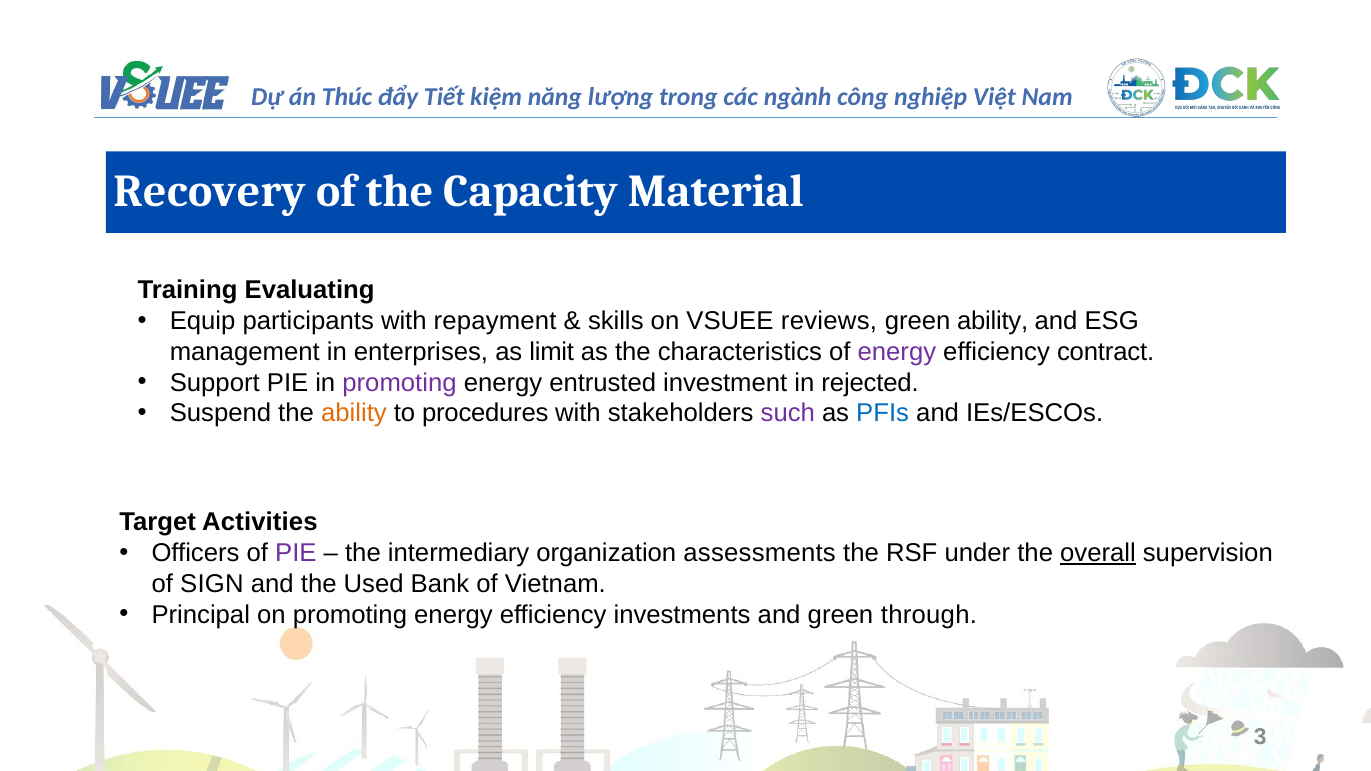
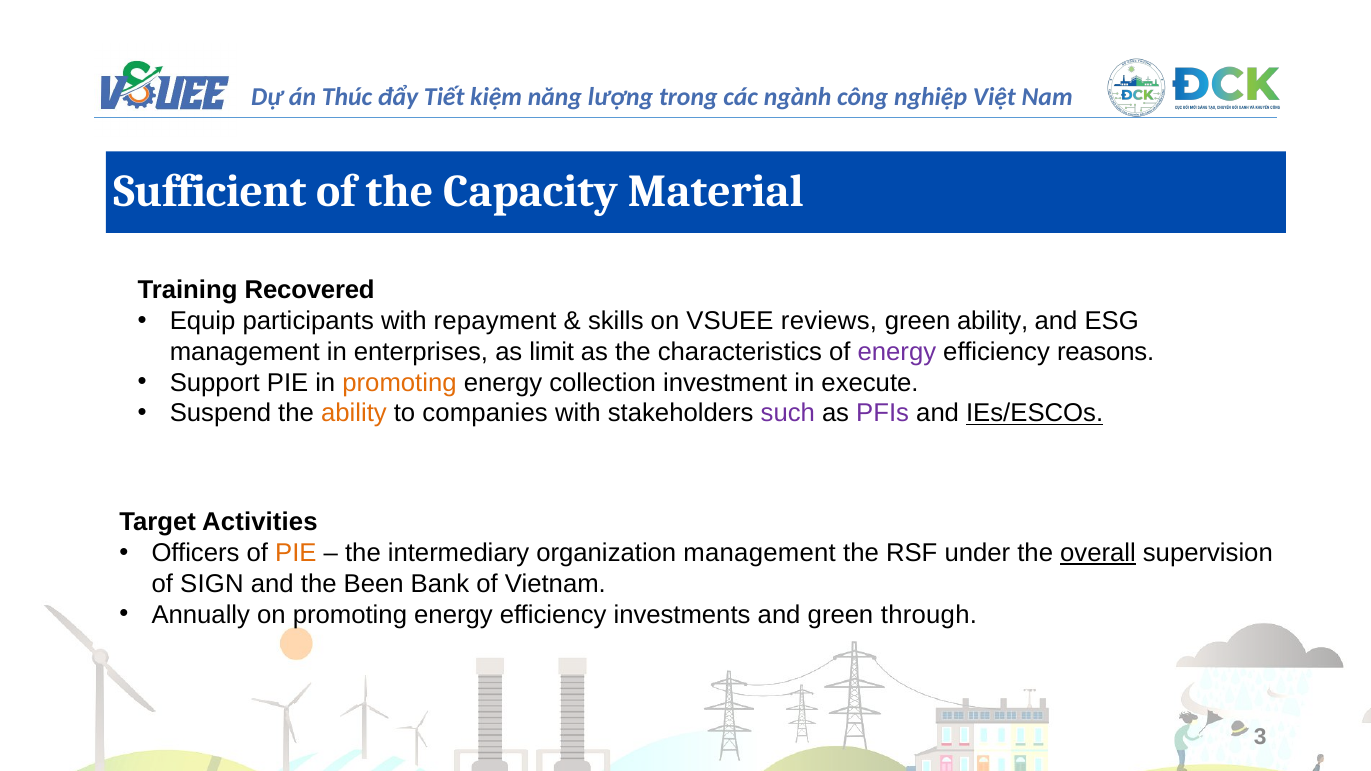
Recovery: Recovery -> Sufficient
Evaluating: Evaluating -> Recovered
contract: contract -> reasons
promoting at (400, 383) colour: purple -> orange
entrusted: entrusted -> collection
rejected: rejected -> execute
procedures: procedures -> companies
PFIs colour: blue -> purple
IEs/ESCOs underline: none -> present
PIE at (296, 553) colour: purple -> orange
organization assessments: assessments -> management
Used: Used -> Been
Principal: Principal -> Annually
